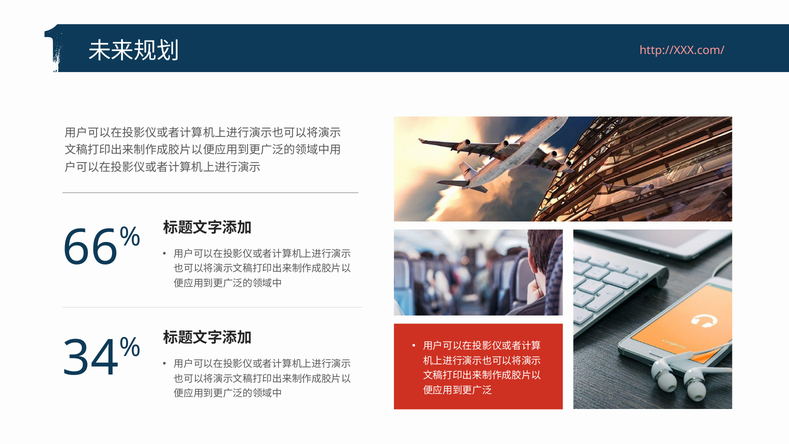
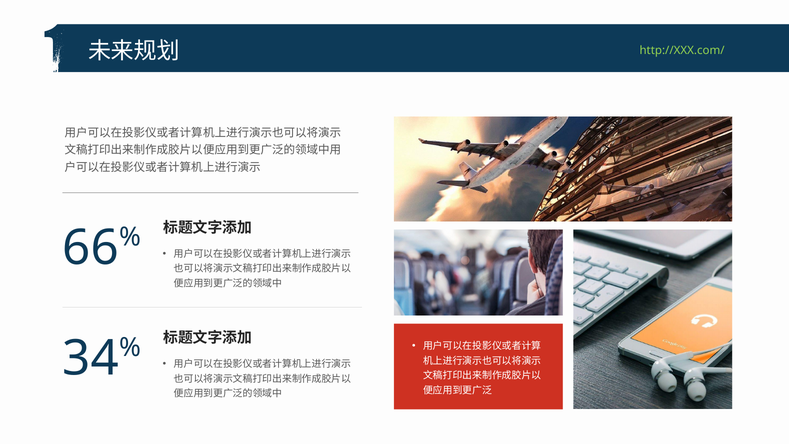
http://XXX.com/ colour: pink -> light green
